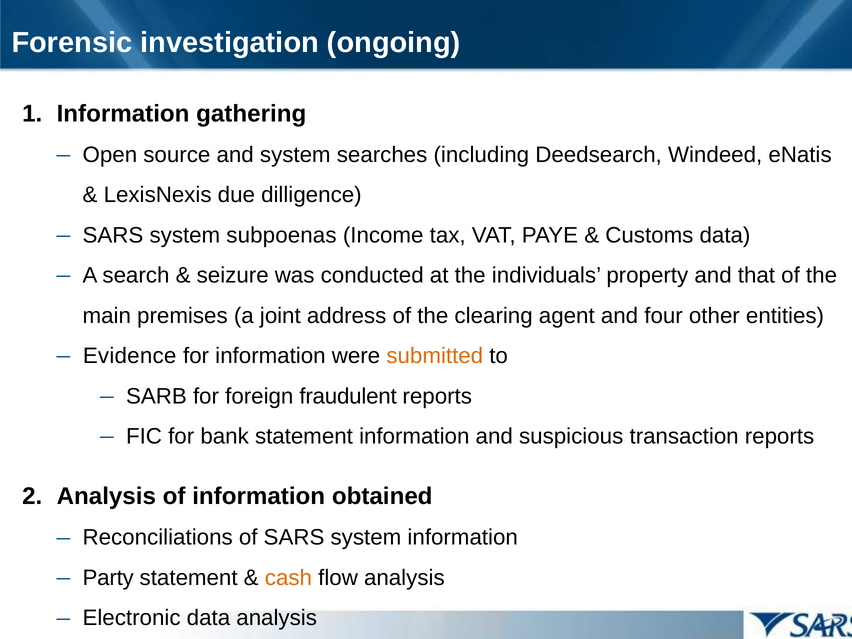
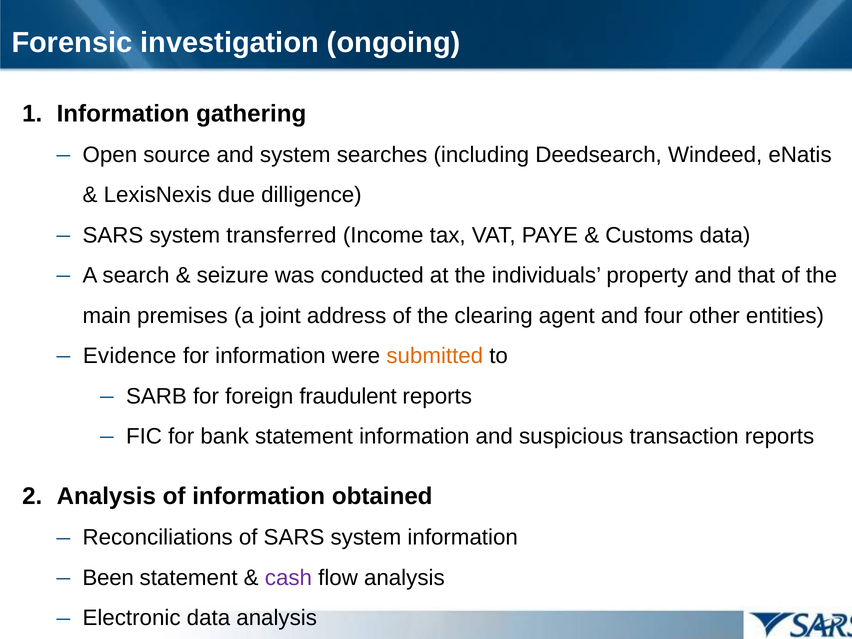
subpoenas: subpoenas -> transferred
Party: Party -> Been
cash colour: orange -> purple
